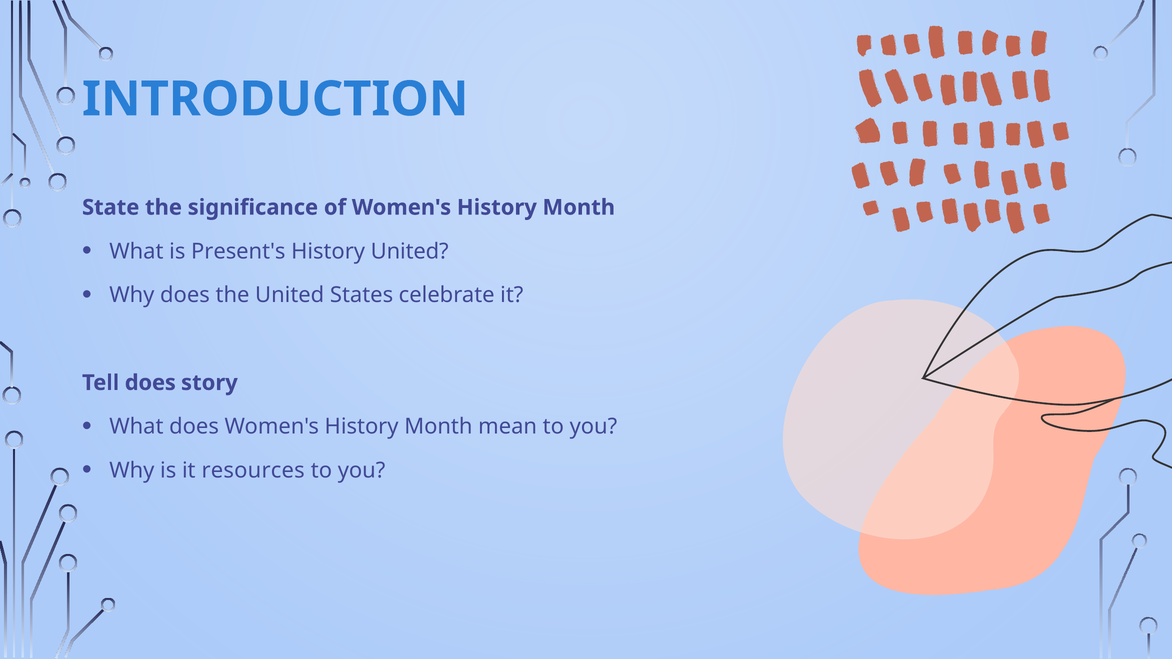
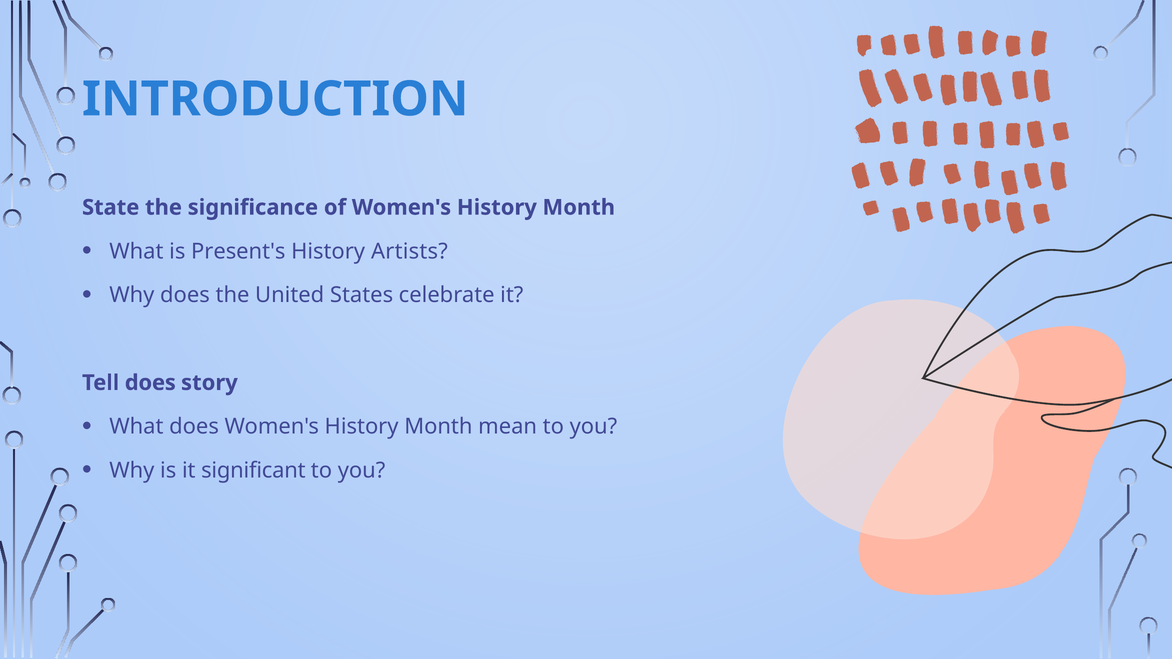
History United: United -> Artists
resources: resources -> significant
